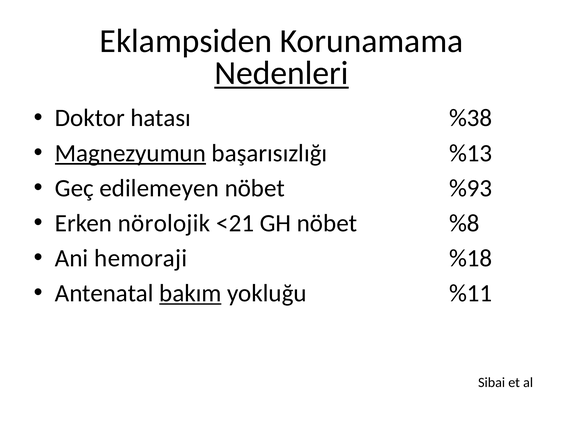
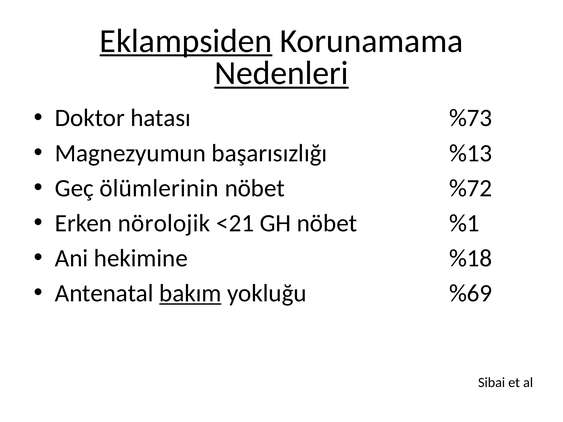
Eklampsiden underline: none -> present
%38: %38 -> %73
Magnezyumun underline: present -> none
edilemeyen: edilemeyen -> ölümlerinin
%93: %93 -> %72
%8: %8 -> %1
hemoraji: hemoraji -> hekimine
%11: %11 -> %69
